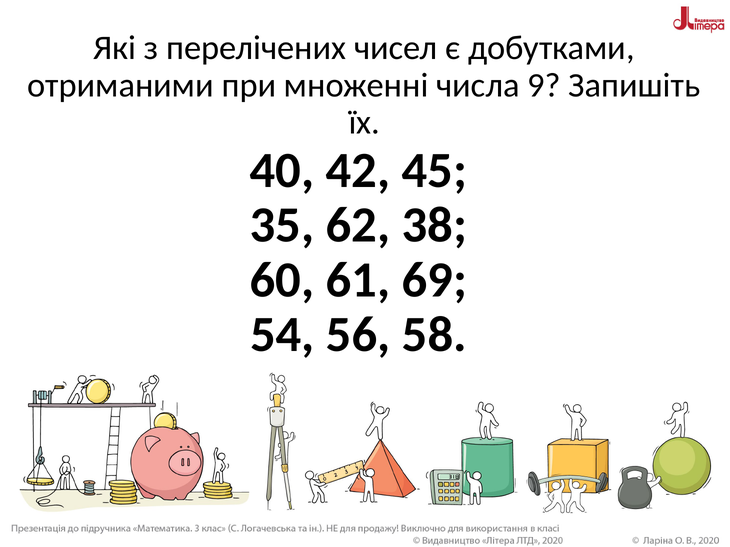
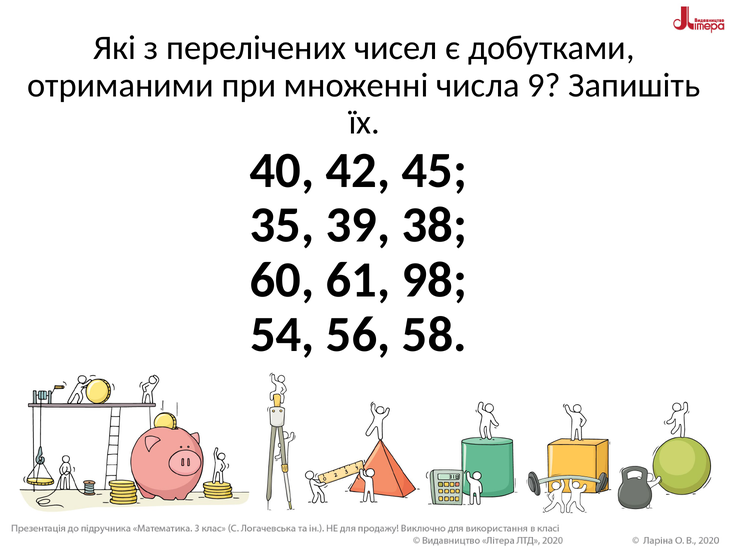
62: 62 -> 39
69: 69 -> 98
